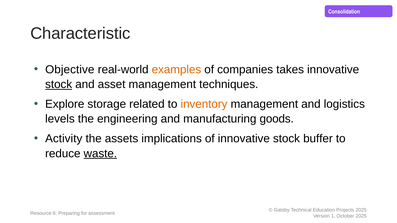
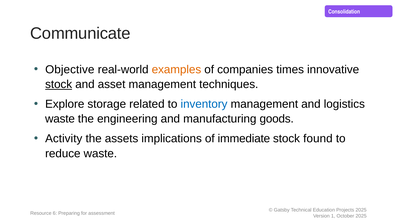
Characteristic: Characteristic -> Communicate
takes: takes -> times
inventory colour: orange -> blue
levels at (60, 119): levels -> waste
of innovative: innovative -> immediate
buffer: buffer -> found
waste at (100, 154) underline: present -> none
